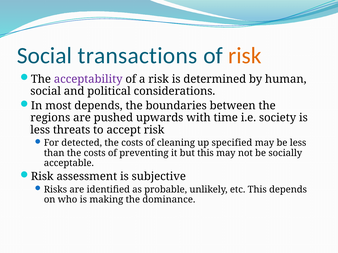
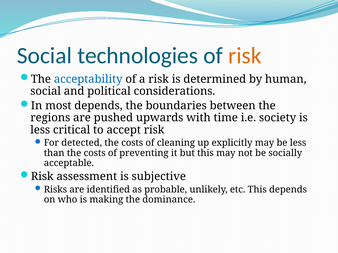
transactions: transactions -> technologies
acceptability colour: purple -> blue
threats: threats -> critical
specified: specified -> explicitly
